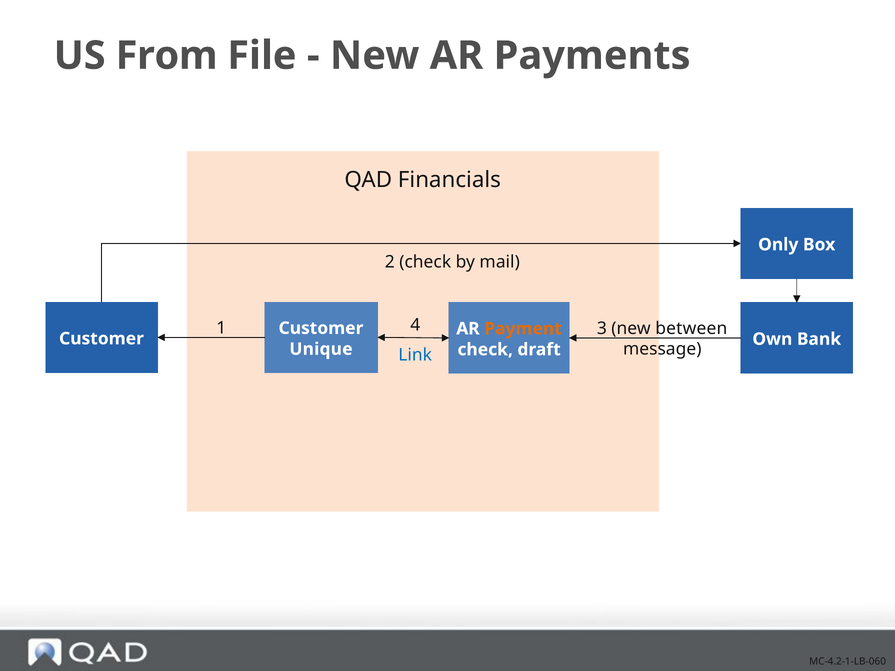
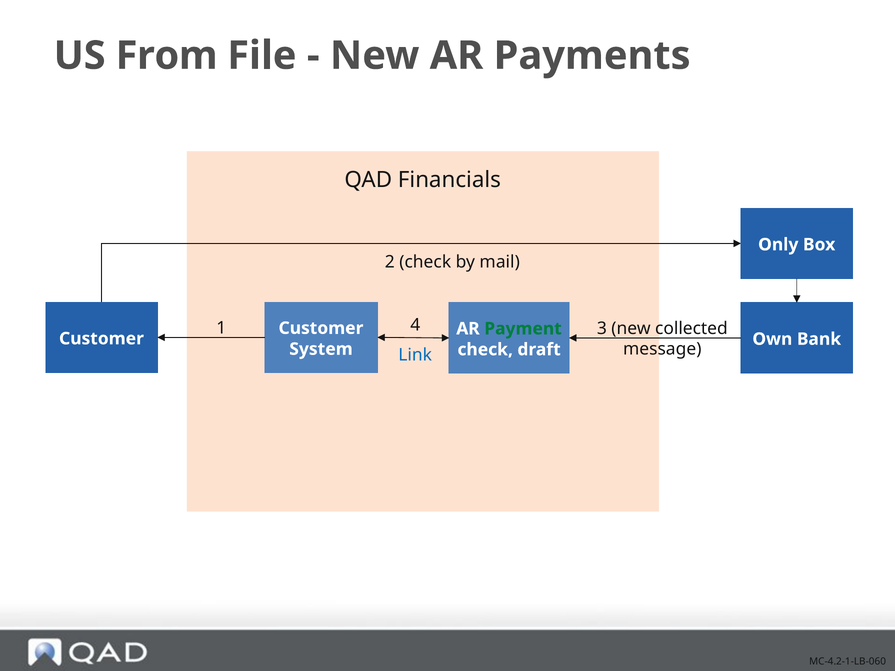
between: between -> collected
Payment colour: orange -> green
Unique: Unique -> System
